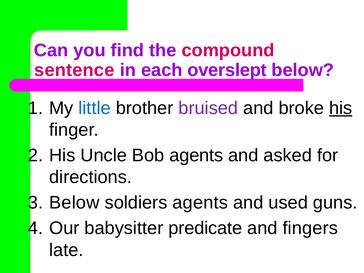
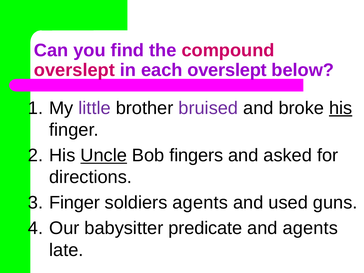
sentence at (74, 70): sentence -> overslept
little colour: blue -> purple
Uncle underline: none -> present
Bob agents: agents -> fingers
Below at (74, 203): Below -> Finger
and fingers: fingers -> agents
